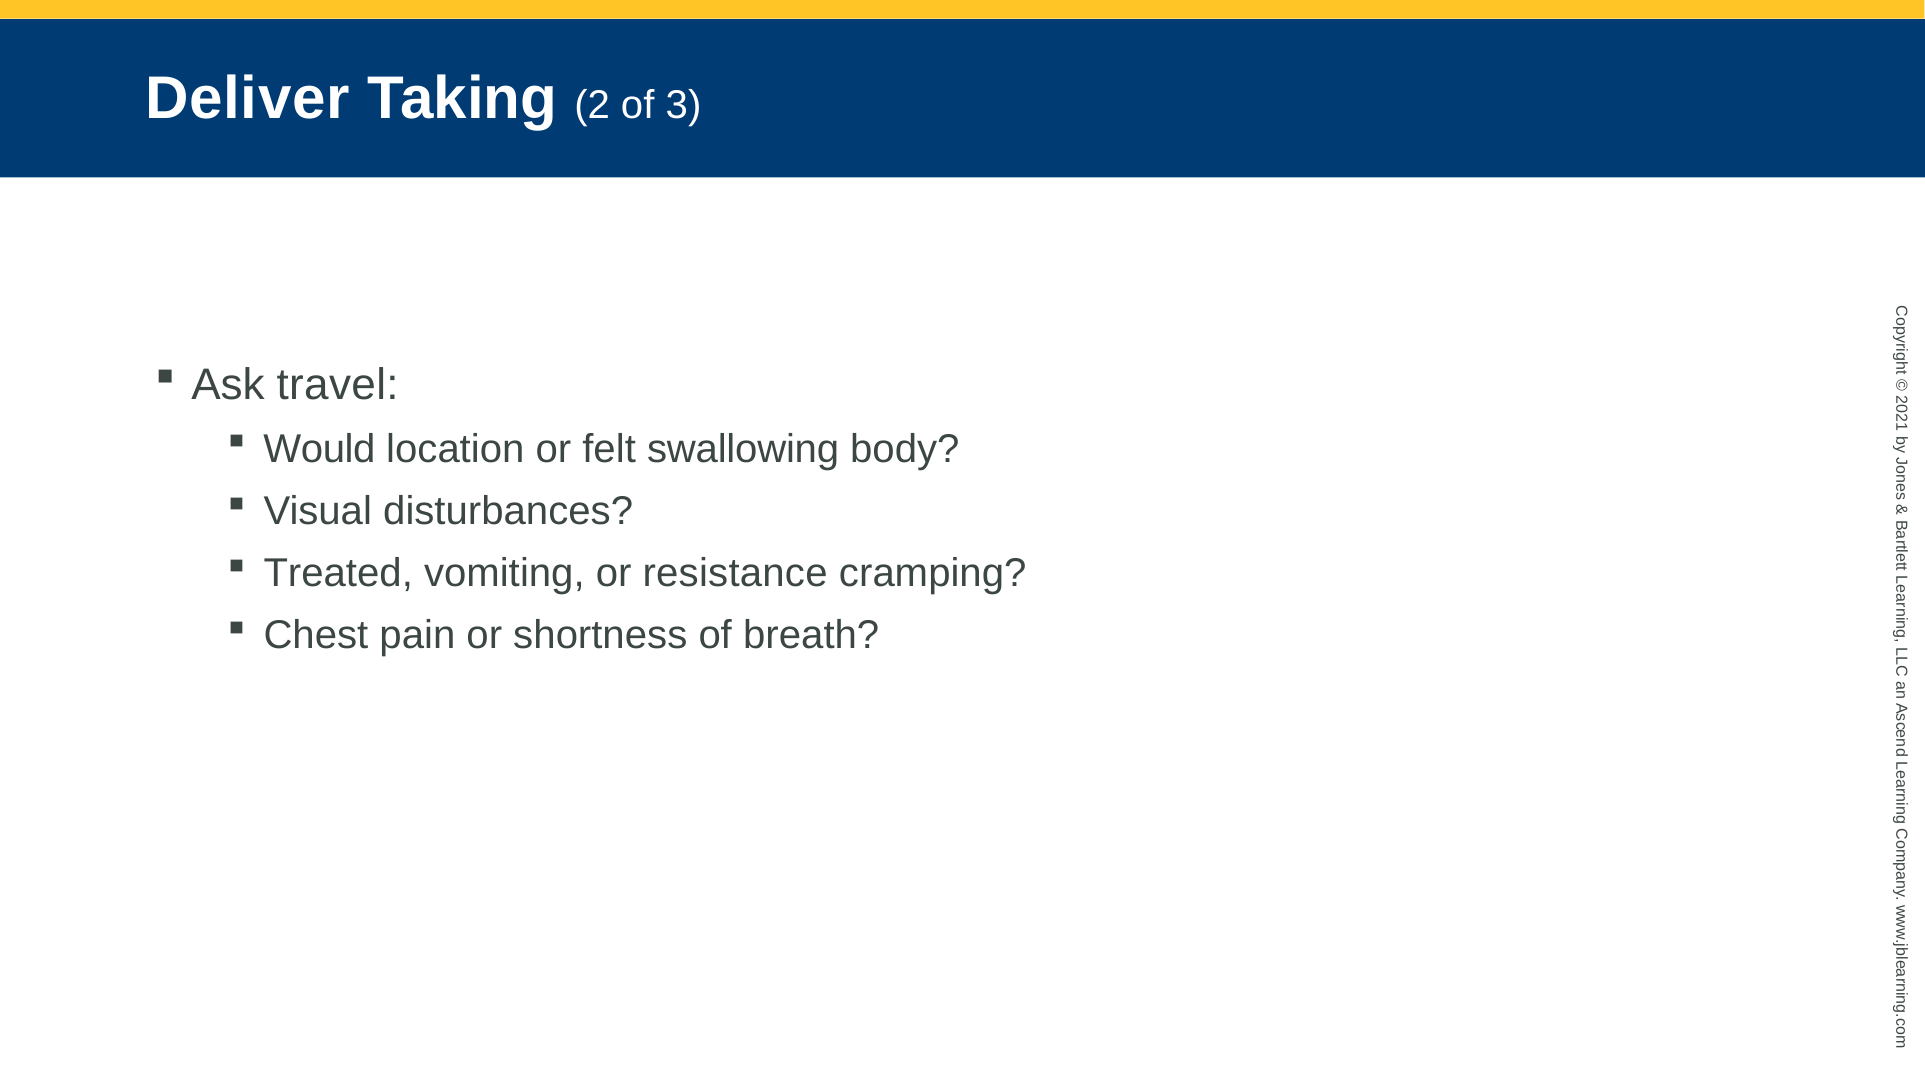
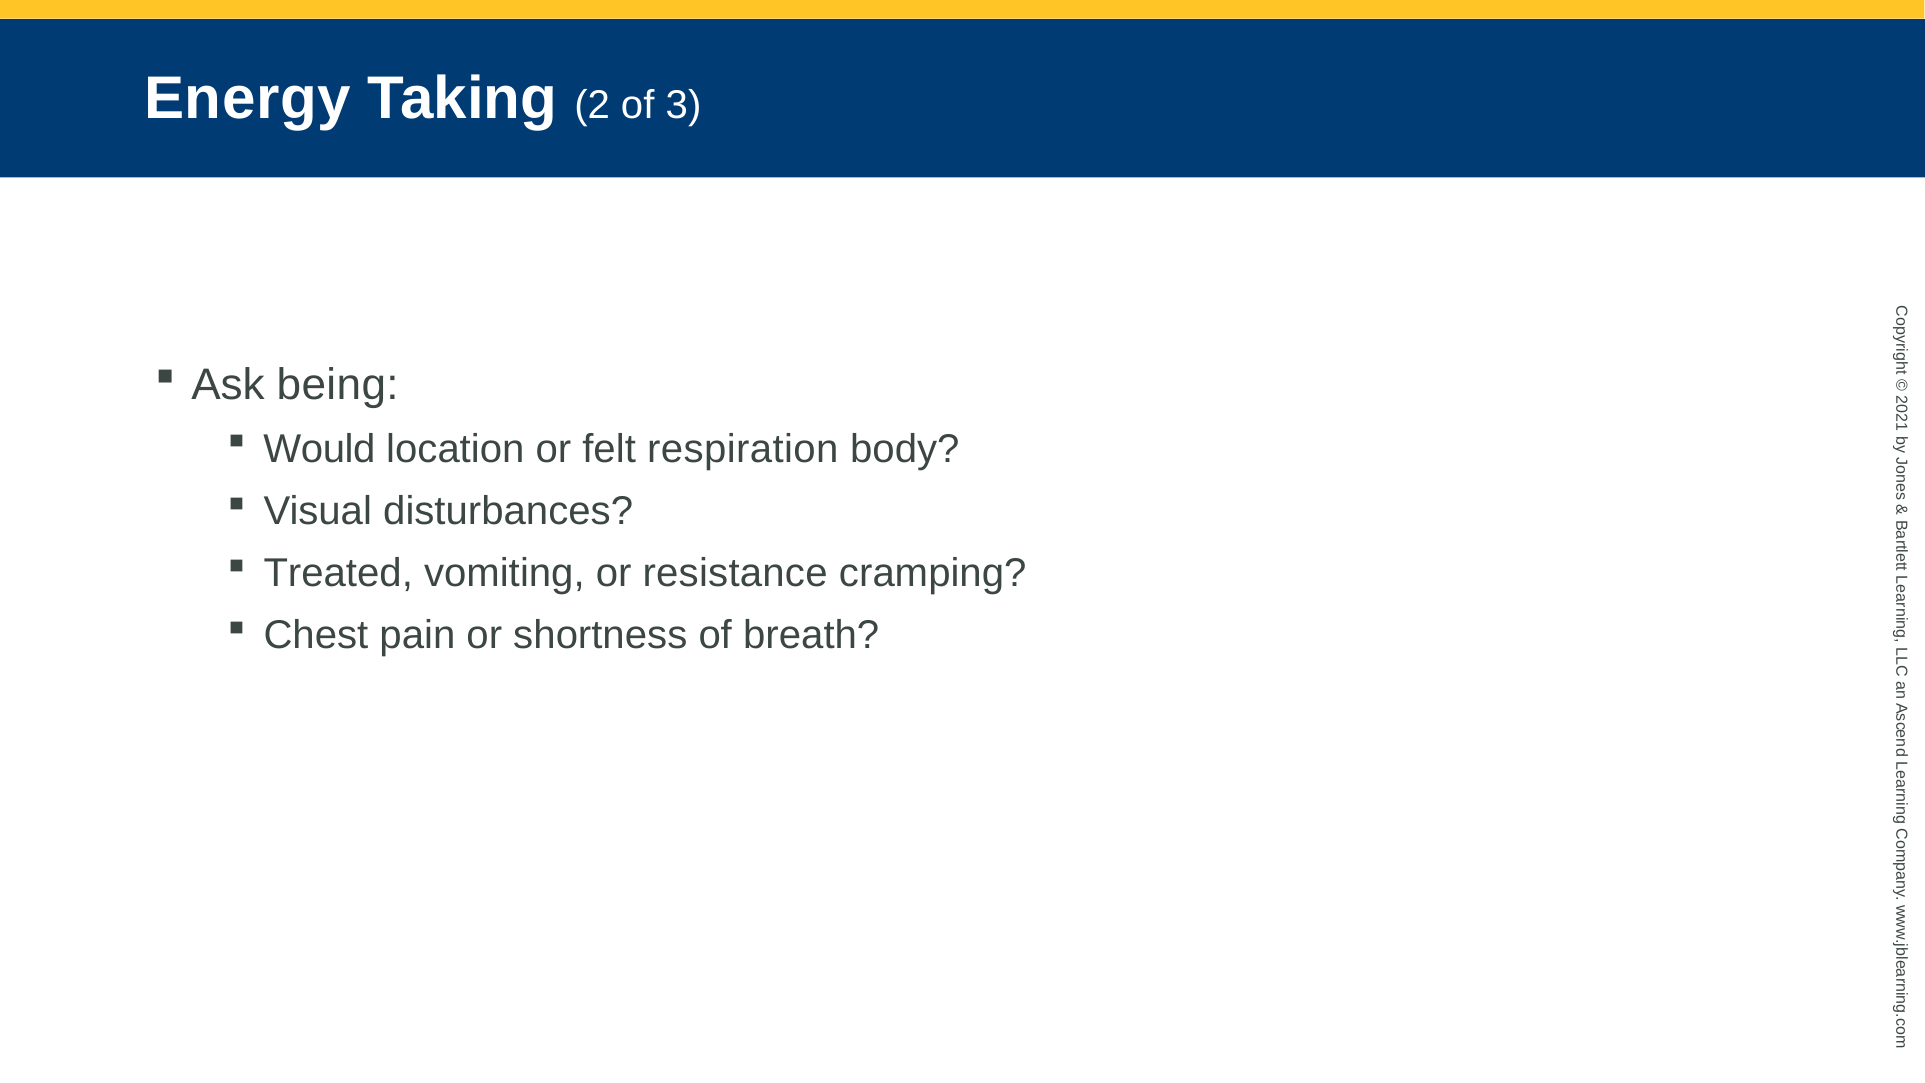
Deliver: Deliver -> Energy
travel: travel -> being
swallowing: swallowing -> respiration
